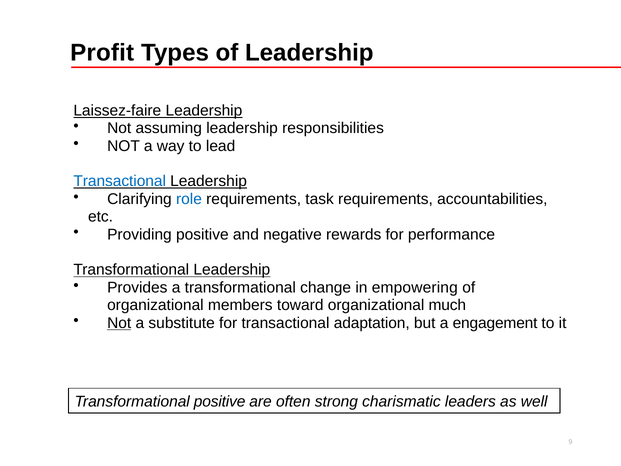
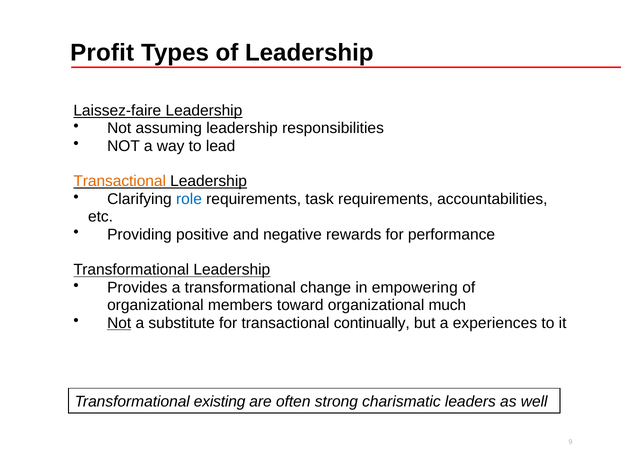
Transactional at (120, 181) colour: blue -> orange
adaptation: adaptation -> continually
engagement: engagement -> experiences
Transformational positive: positive -> existing
